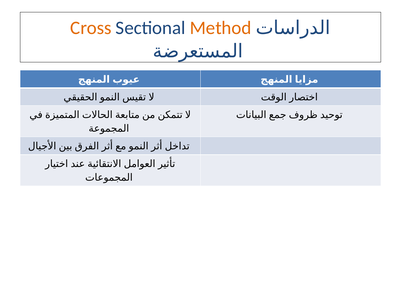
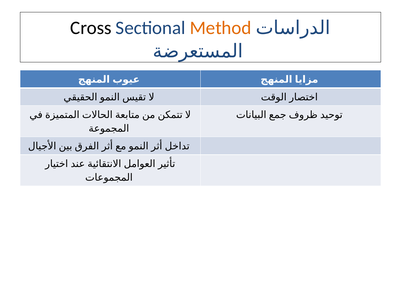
Cross colour: orange -> black
